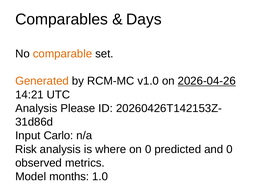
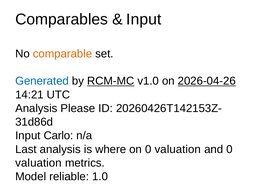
Days at (144, 19): Days -> Input
Generated colour: orange -> blue
RCM-MC underline: none -> present
Risk: Risk -> Last
on 0 predicted: predicted -> valuation
observed at (39, 162): observed -> valuation
months: months -> reliable
